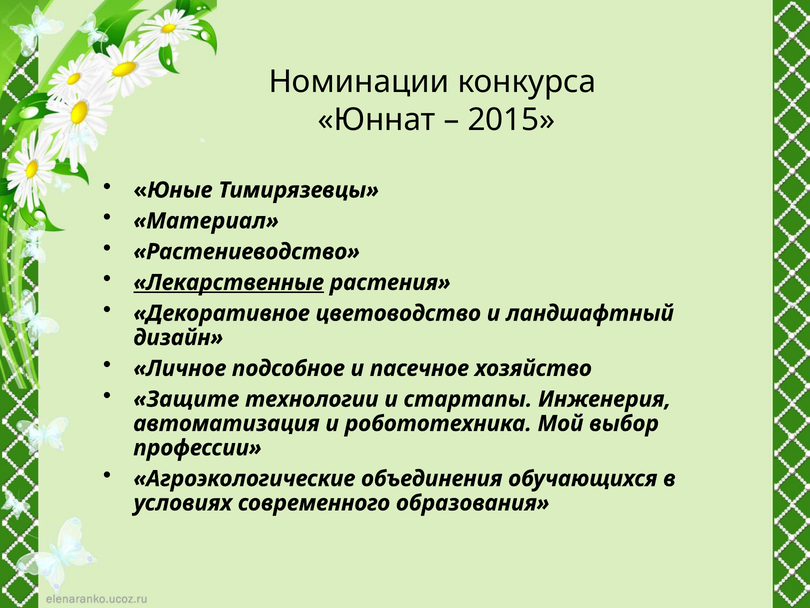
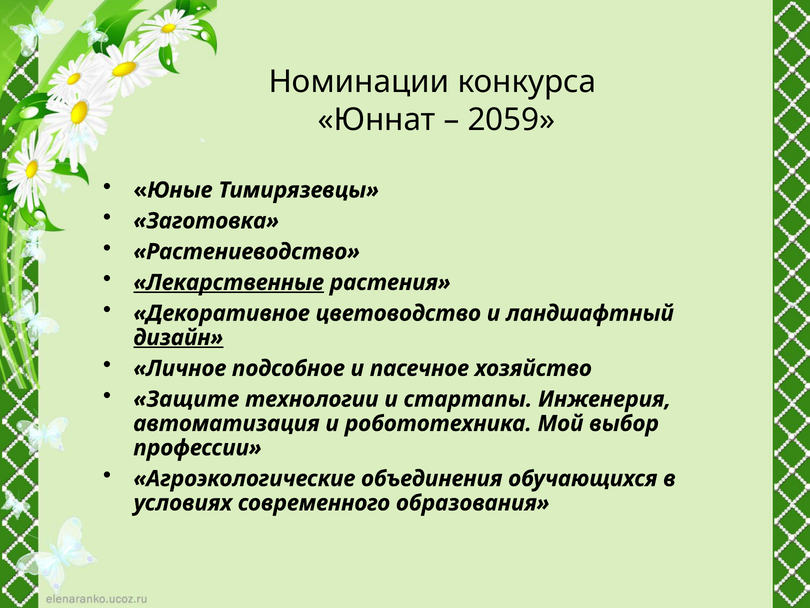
2015: 2015 -> 2059
Материал: Материал -> Заготовка
дизайн underline: none -> present
